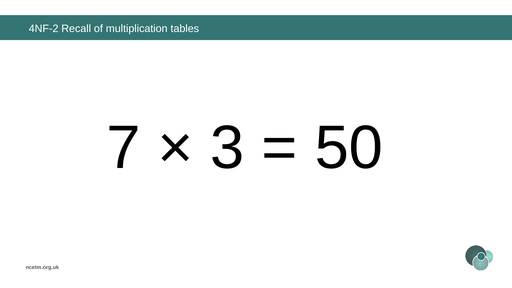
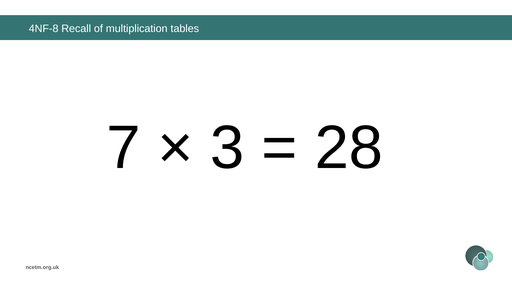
4NF-2: 4NF-2 -> 4NF-8
50: 50 -> 28
